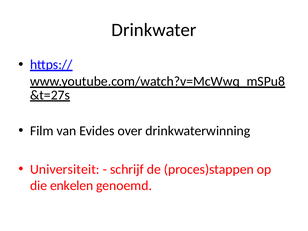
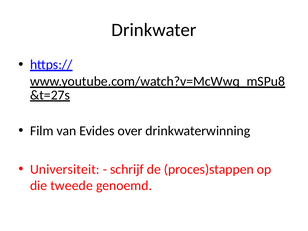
enkelen: enkelen -> tweede
